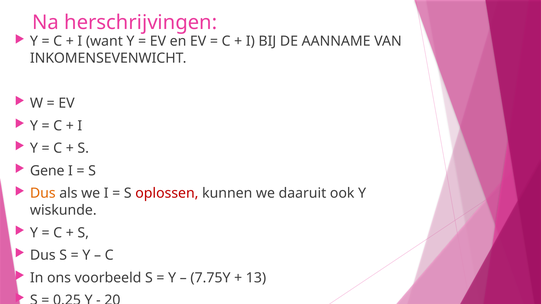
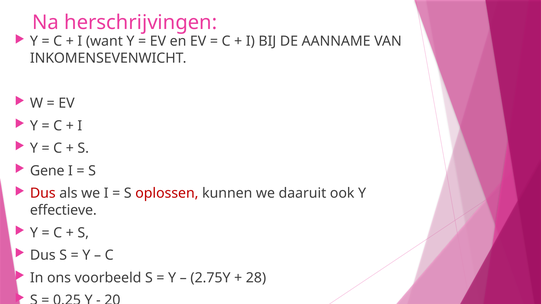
Dus at (43, 194) colour: orange -> red
wiskunde: wiskunde -> effectieve
7.75Y: 7.75Y -> 2.75Y
13: 13 -> 28
